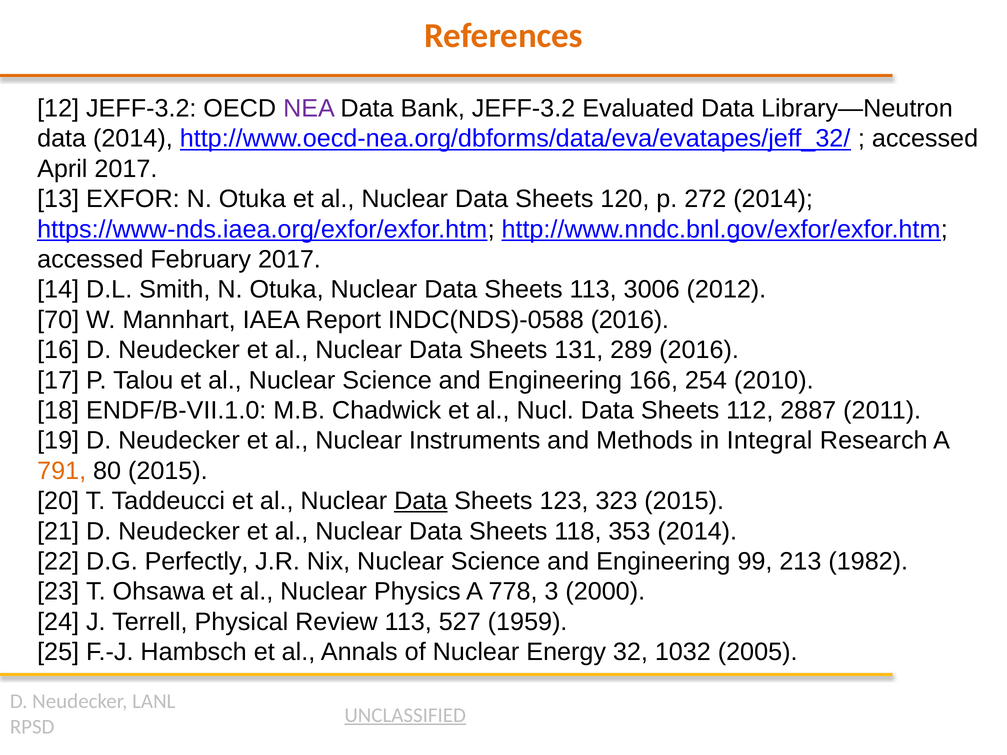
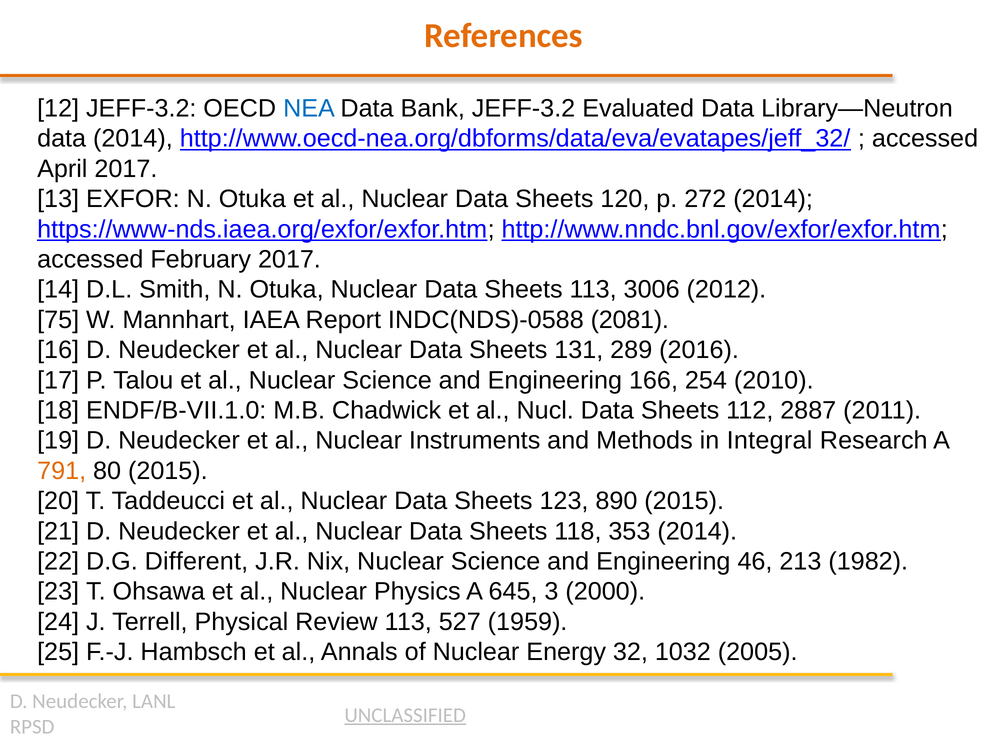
NEA colour: purple -> blue
70: 70 -> 75
INDC(NDS)-0588 2016: 2016 -> 2081
Data at (421, 501) underline: present -> none
323: 323 -> 890
Perfectly: Perfectly -> Different
99: 99 -> 46
778: 778 -> 645
